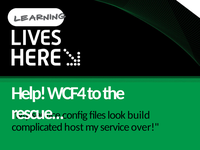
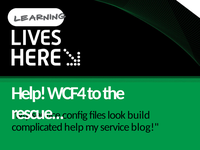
complicated host: host -> help
over: over -> blog
